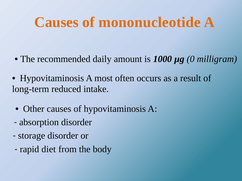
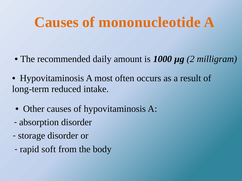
0: 0 -> 2
diet: diet -> soft
